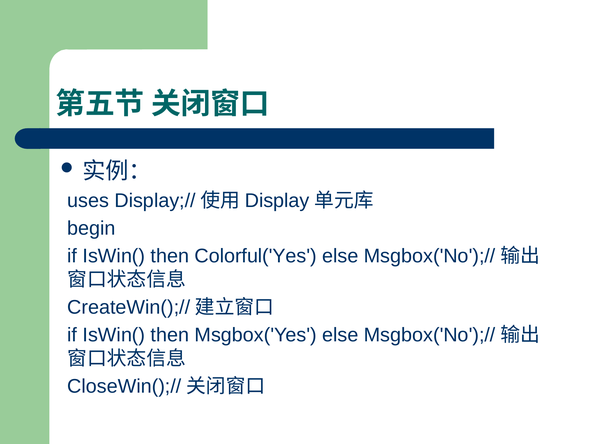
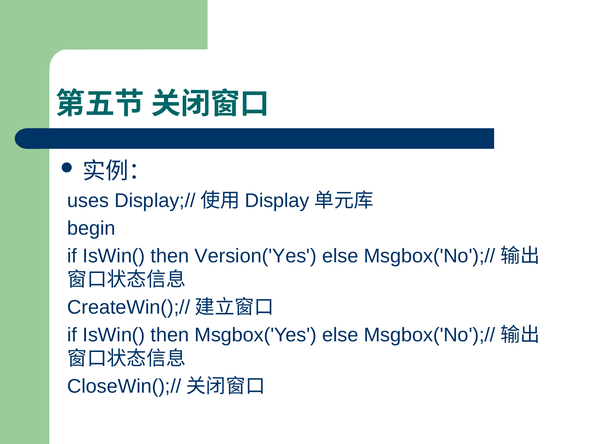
Colorful('Yes: Colorful('Yes -> Version('Yes
